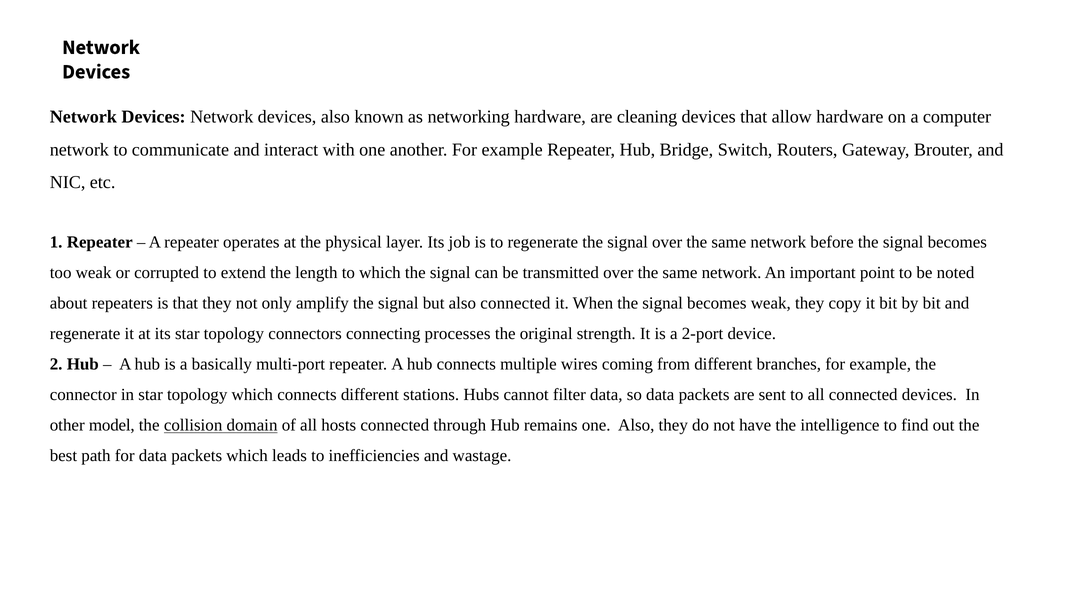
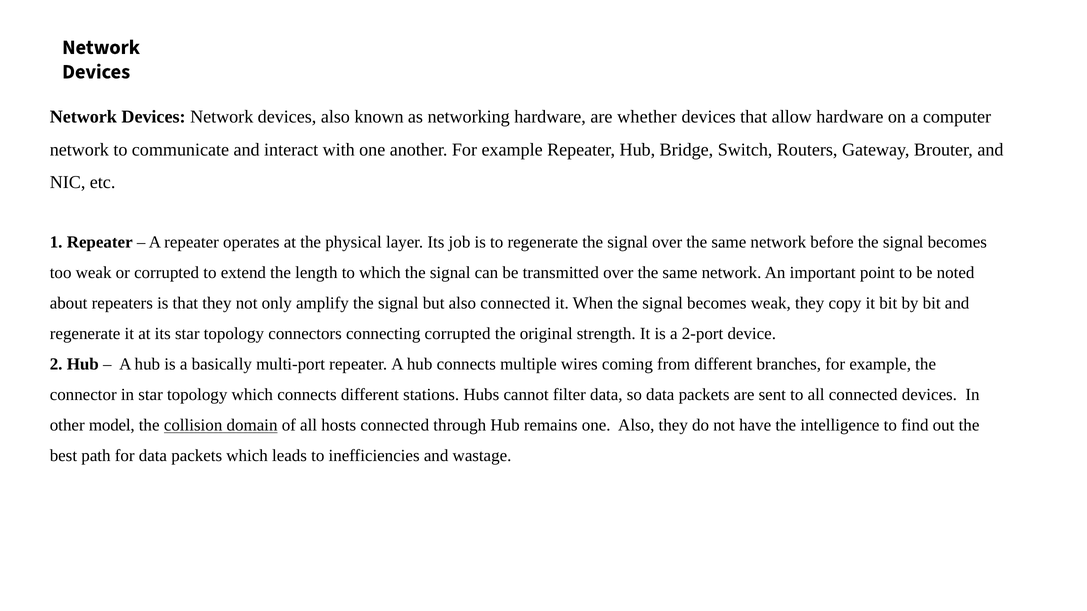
cleaning: cleaning -> whether
connecting processes: processes -> corrupted
